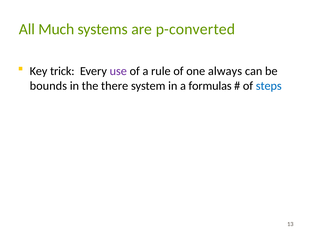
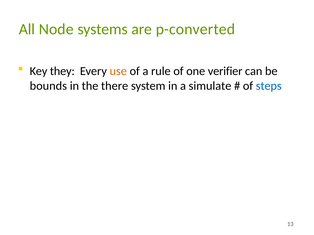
Much: Much -> Node
trick: trick -> they
use colour: purple -> orange
always: always -> verifier
formulas: formulas -> simulate
